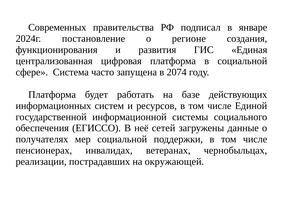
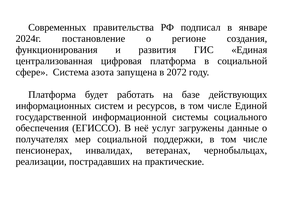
часто: часто -> азота
2074: 2074 -> 2072
сетей: сетей -> услуг
окружающей: окружающей -> практические
